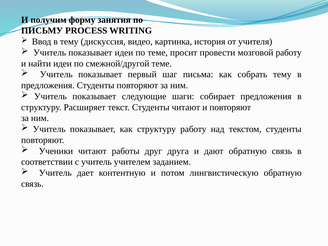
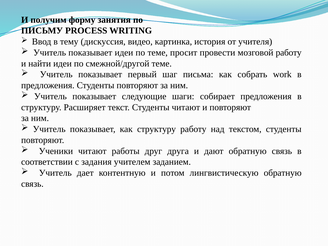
собрать тему: тему -> work
с учитель: учитель -> задания
